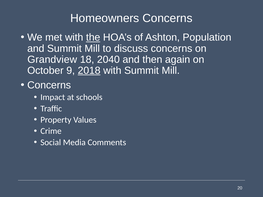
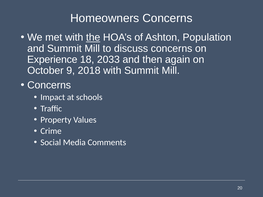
Grandview: Grandview -> Experience
2040: 2040 -> 2033
2018 underline: present -> none
